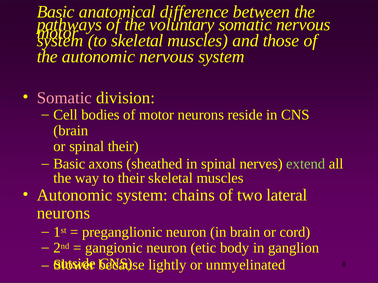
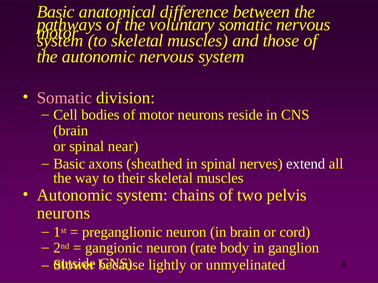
spinal their: their -> near
extend colour: light green -> white
lateral: lateral -> pelvis
etic: etic -> rate
